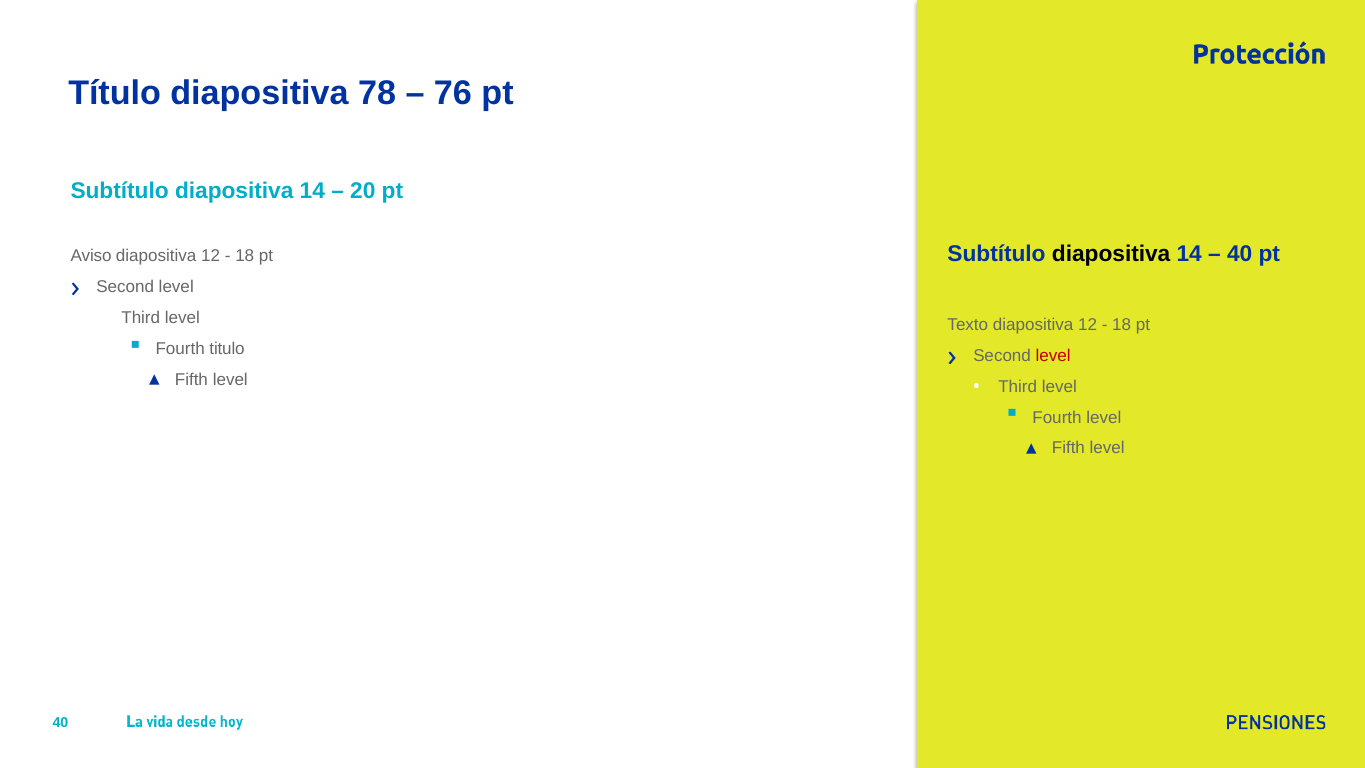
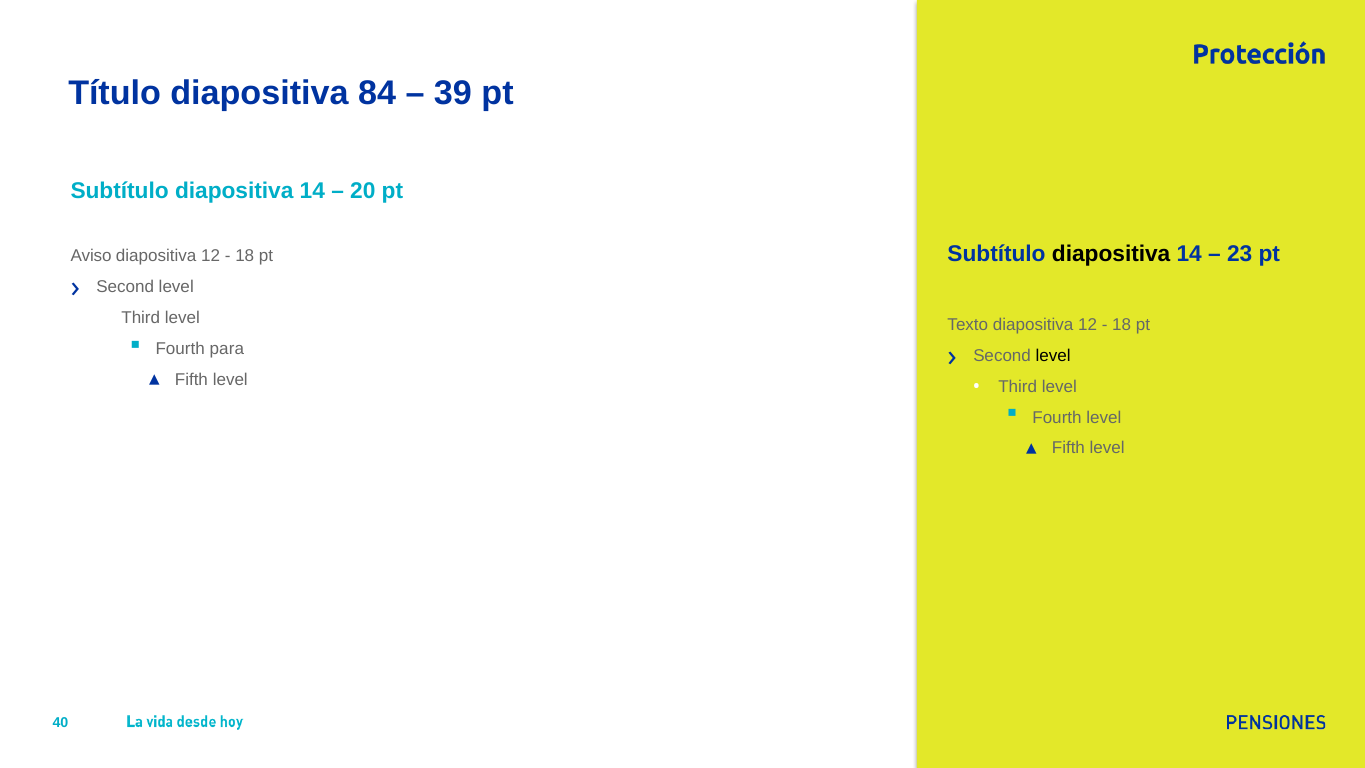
78: 78 -> 84
76: 76 -> 39
40 at (1240, 254): 40 -> 23
titulo: titulo -> para
level at (1053, 356) colour: red -> black
